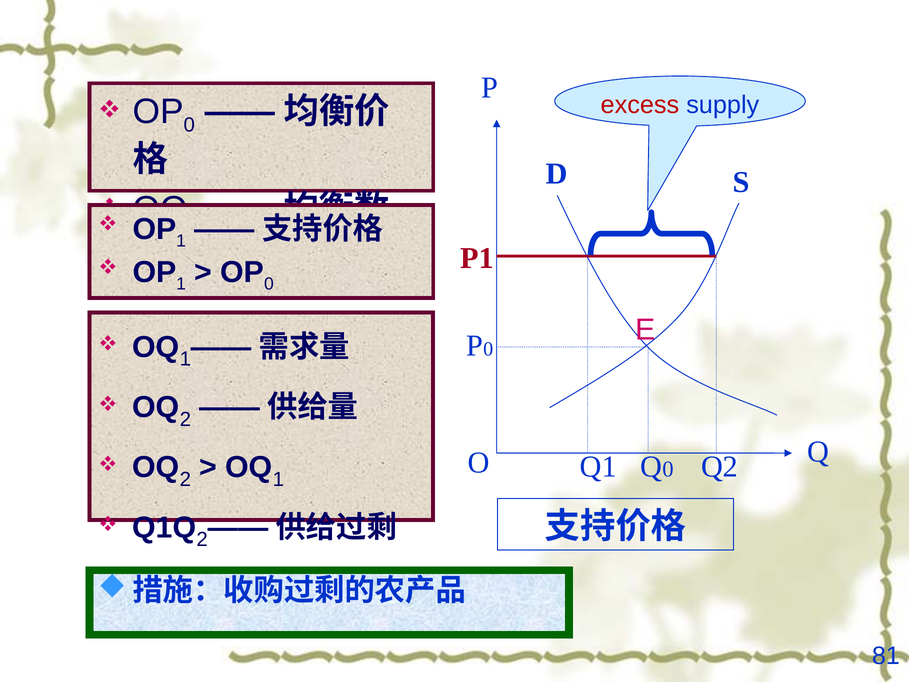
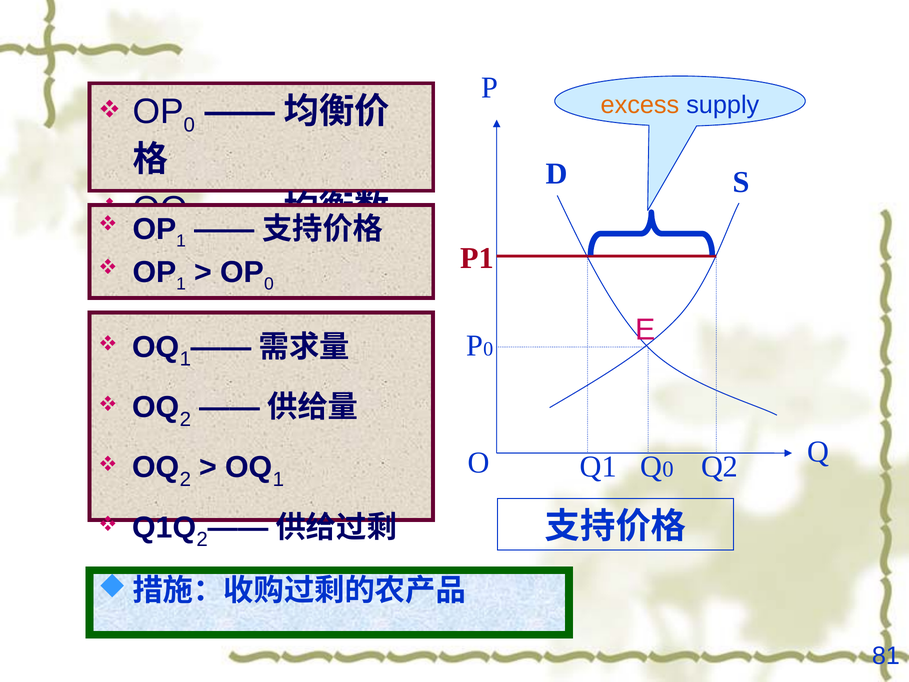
excess colour: red -> orange
